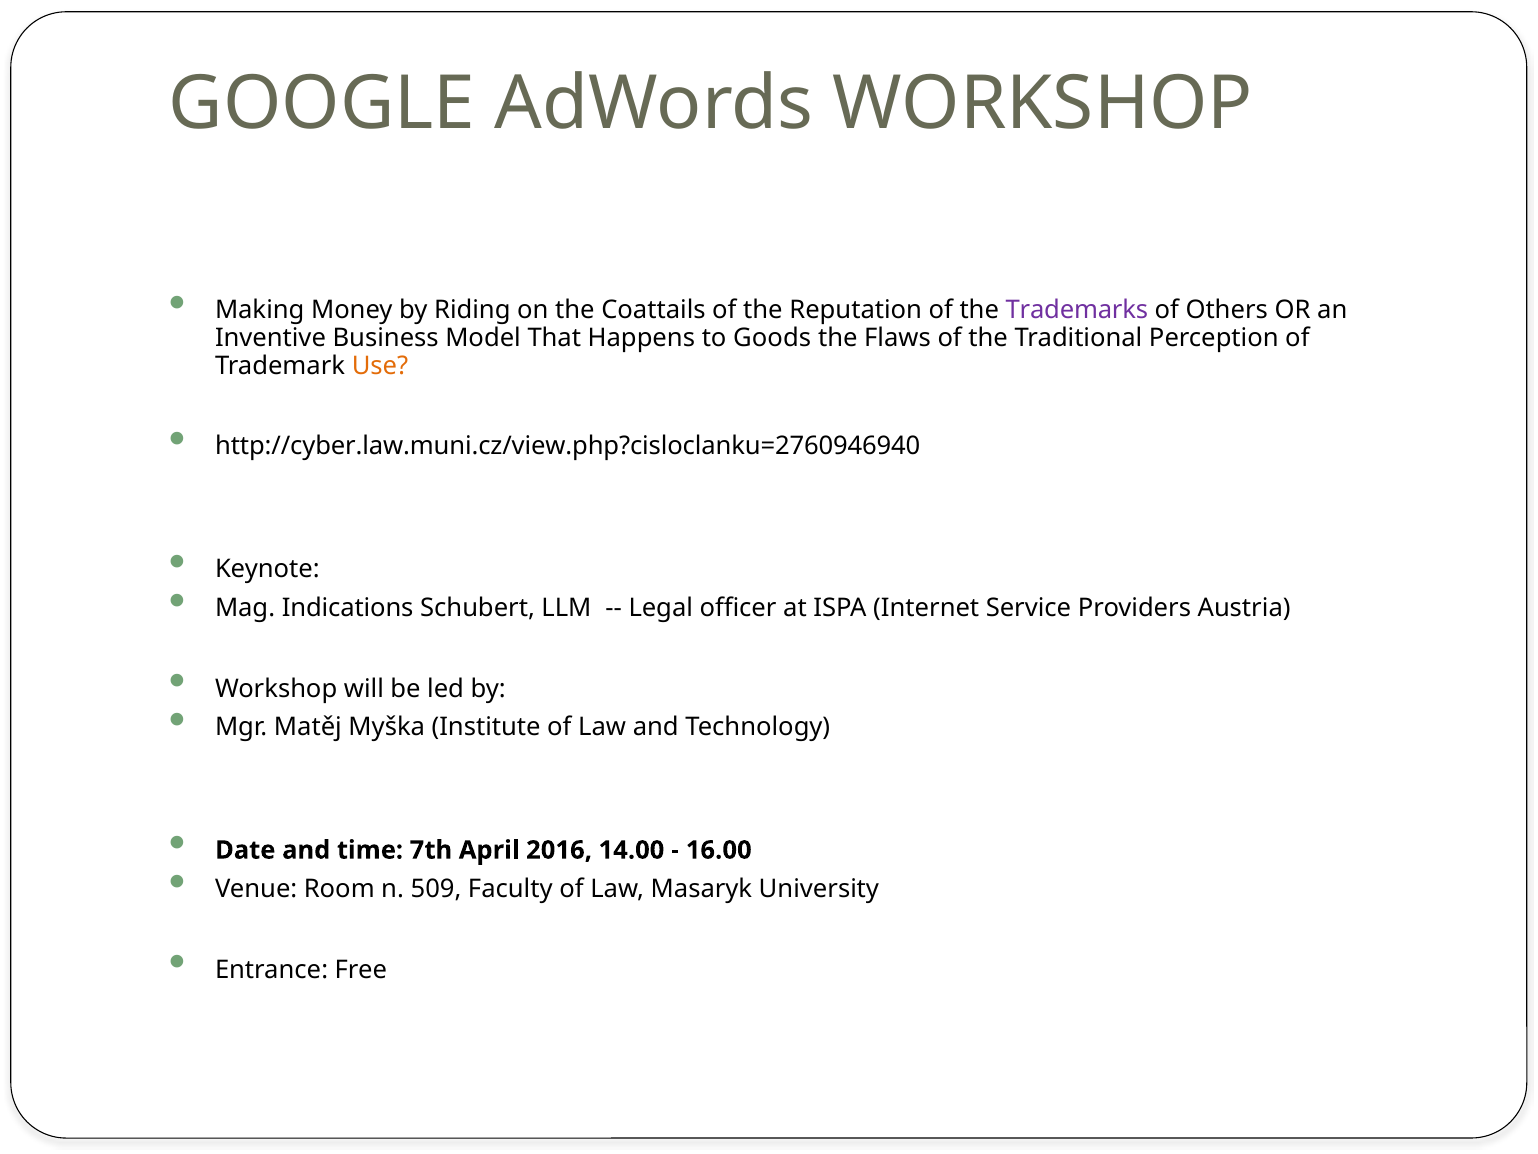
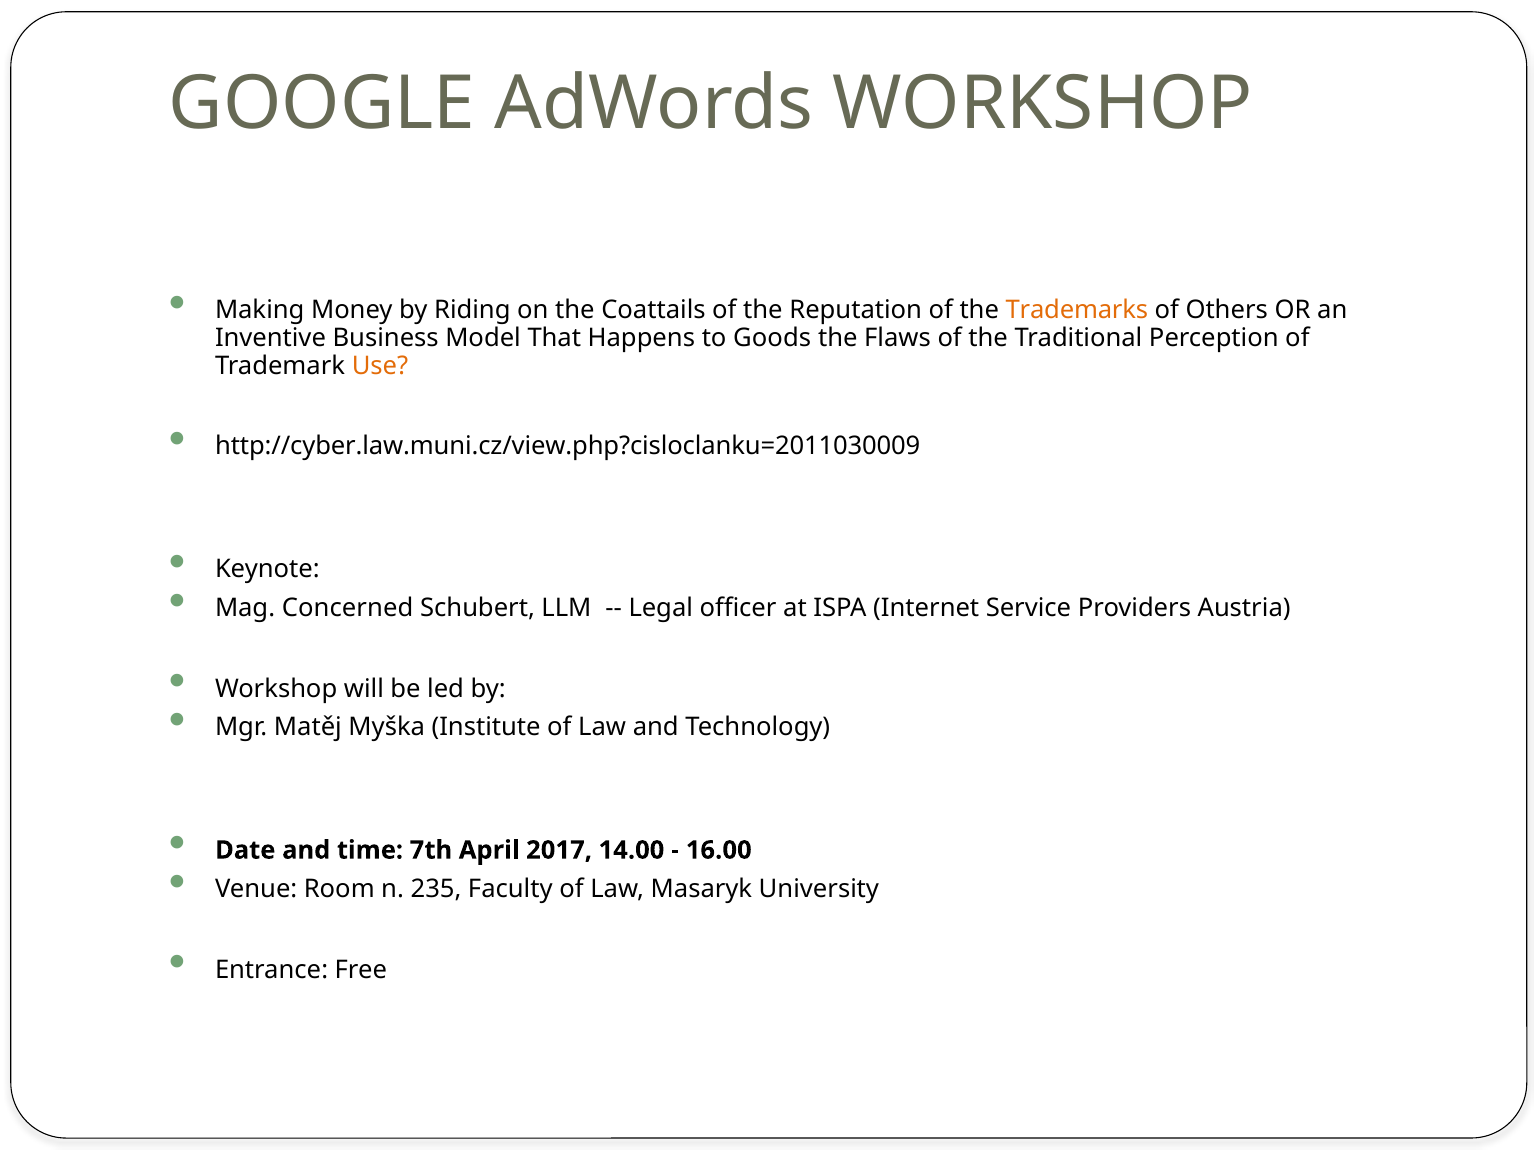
Trademarks colour: purple -> orange
http://cyber.law.muni.cz/view.php?cisloclanku=2760946940: http://cyber.law.muni.cz/view.php?cisloclanku=2760946940 -> http://cyber.law.muni.cz/view.php?cisloclanku=2011030009
Indications: Indications -> Concerned
2016: 2016 -> 2017
509: 509 -> 235
